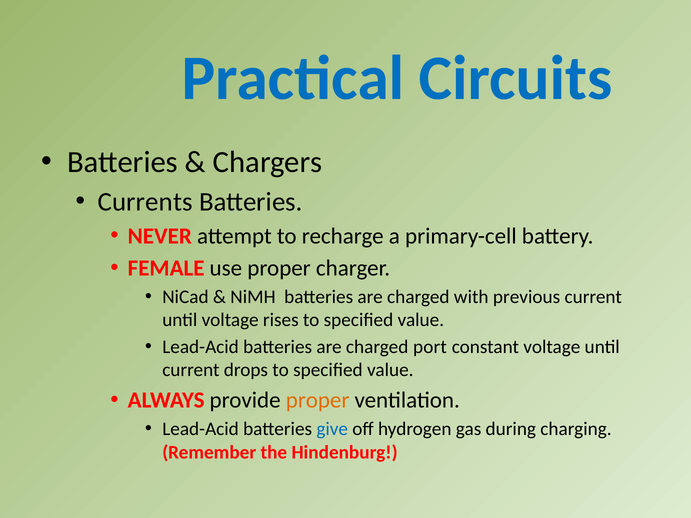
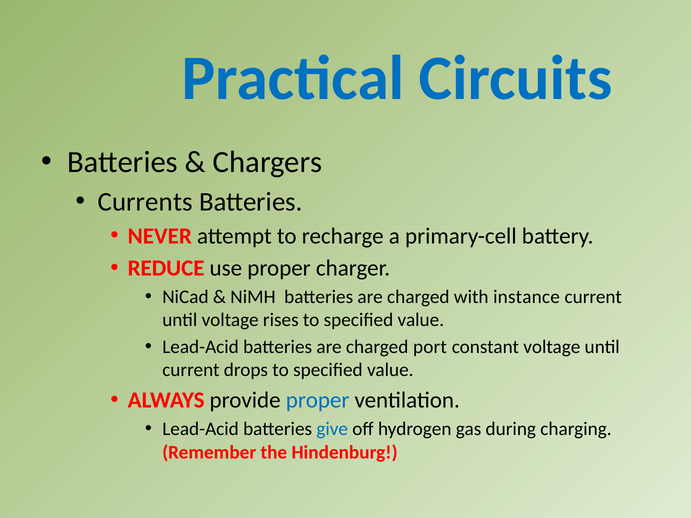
FEMALE: FEMALE -> REDUCE
previous: previous -> instance
proper at (318, 400) colour: orange -> blue
